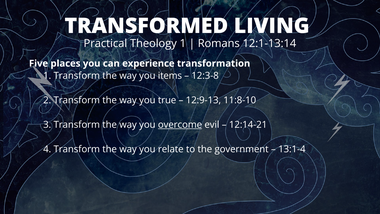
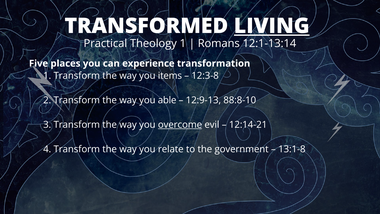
LIVING underline: none -> present
true: true -> able
11:8-10: 11:8-10 -> 88:8-10
13:1-4: 13:1-4 -> 13:1-8
